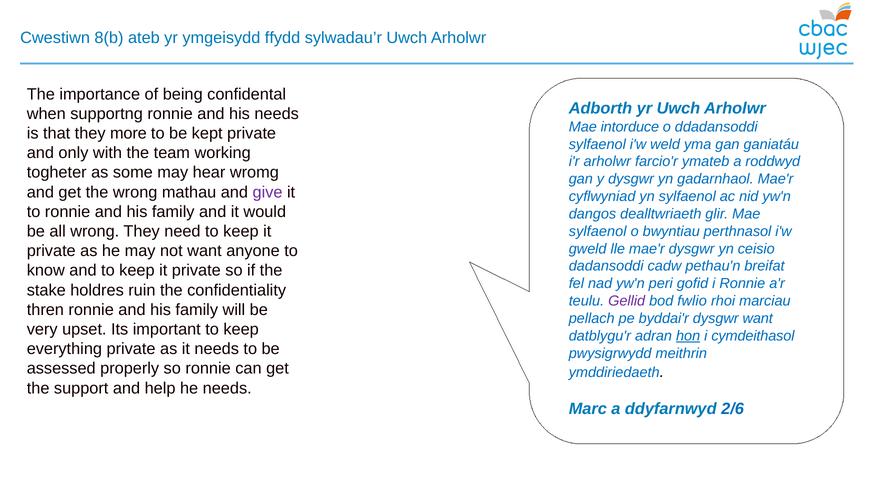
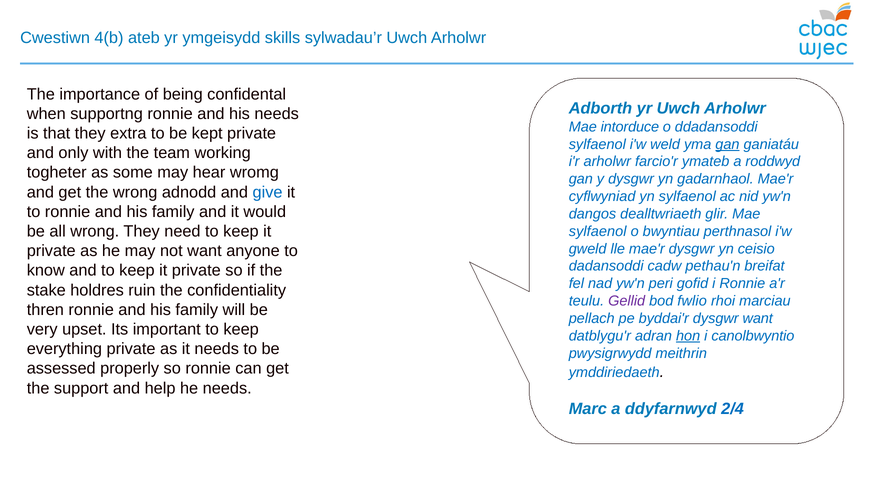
8(b: 8(b -> 4(b
ffydd: ffydd -> skills
more: more -> extra
gan at (727, 144) underline: none -> present
mathau: mathau -> adnodd
give colour: purple -> blue
cymdeithasol: cymdeithasol -> canolbwyntio
2/6: 2/6 -> 2/4
